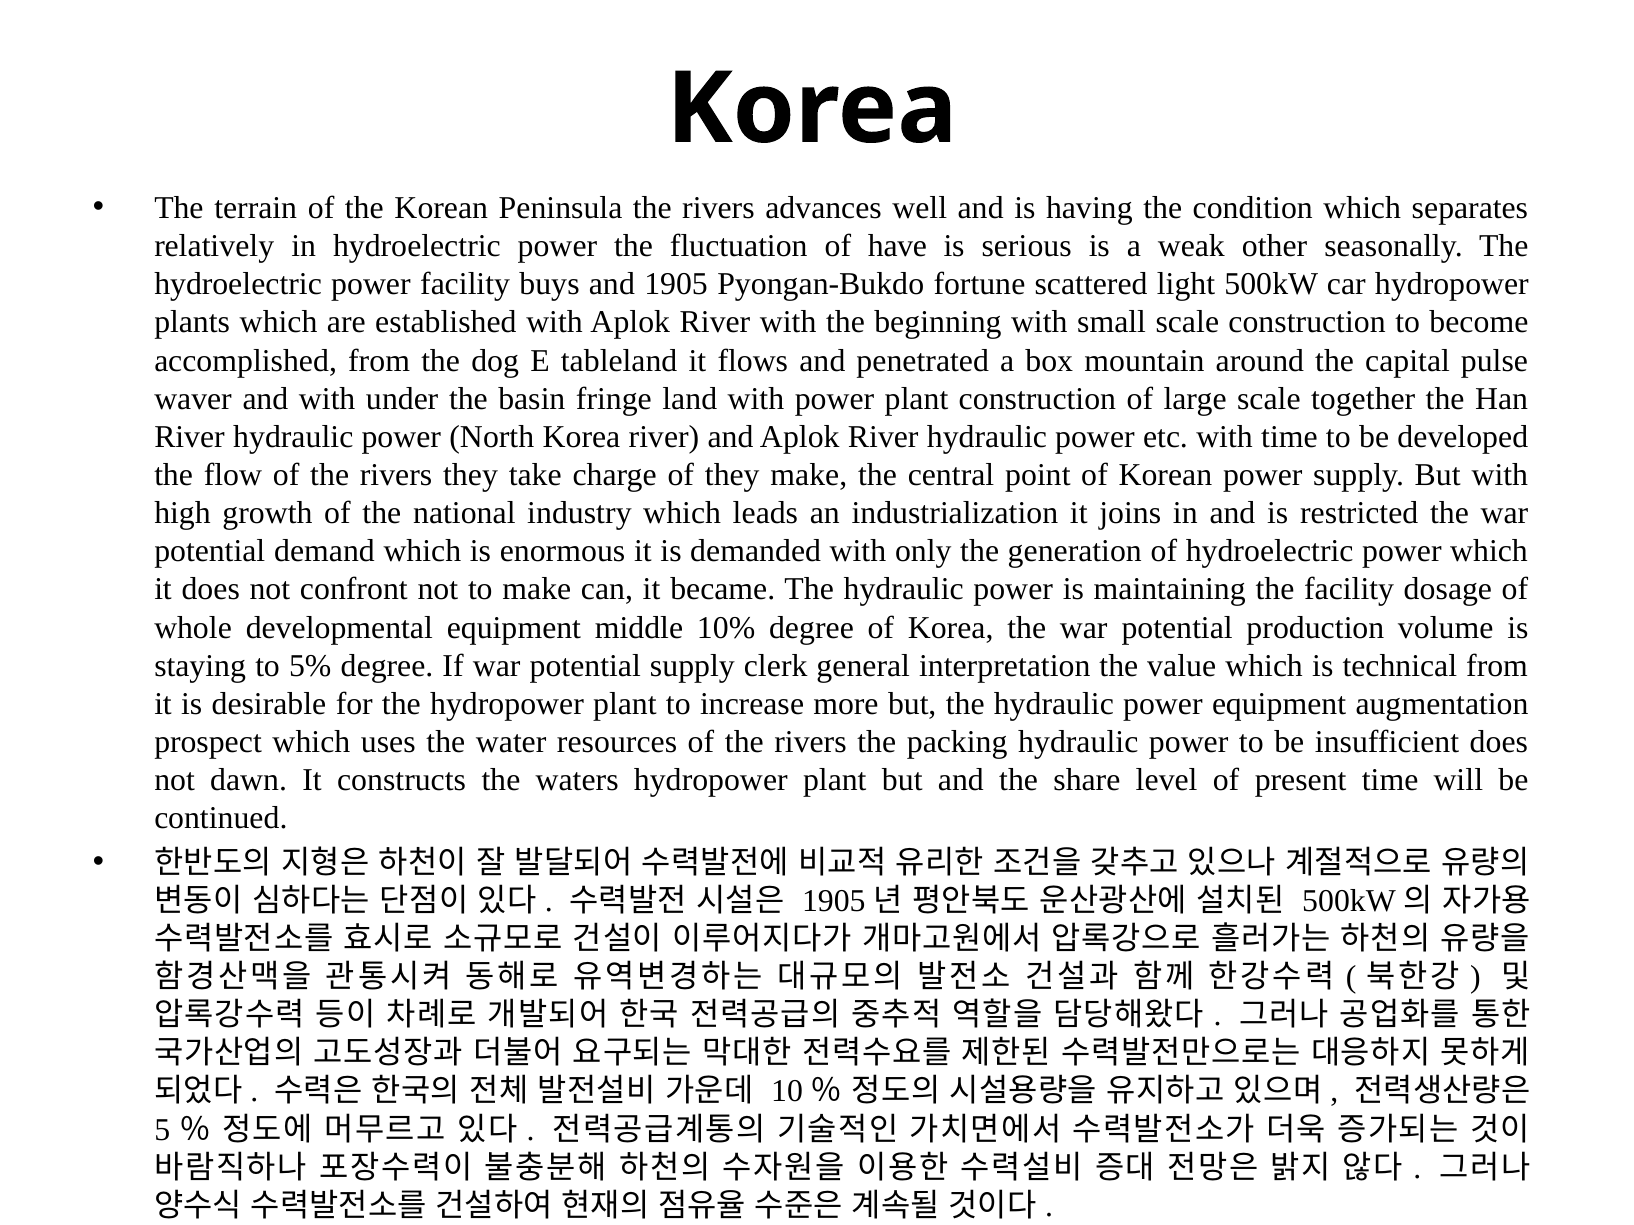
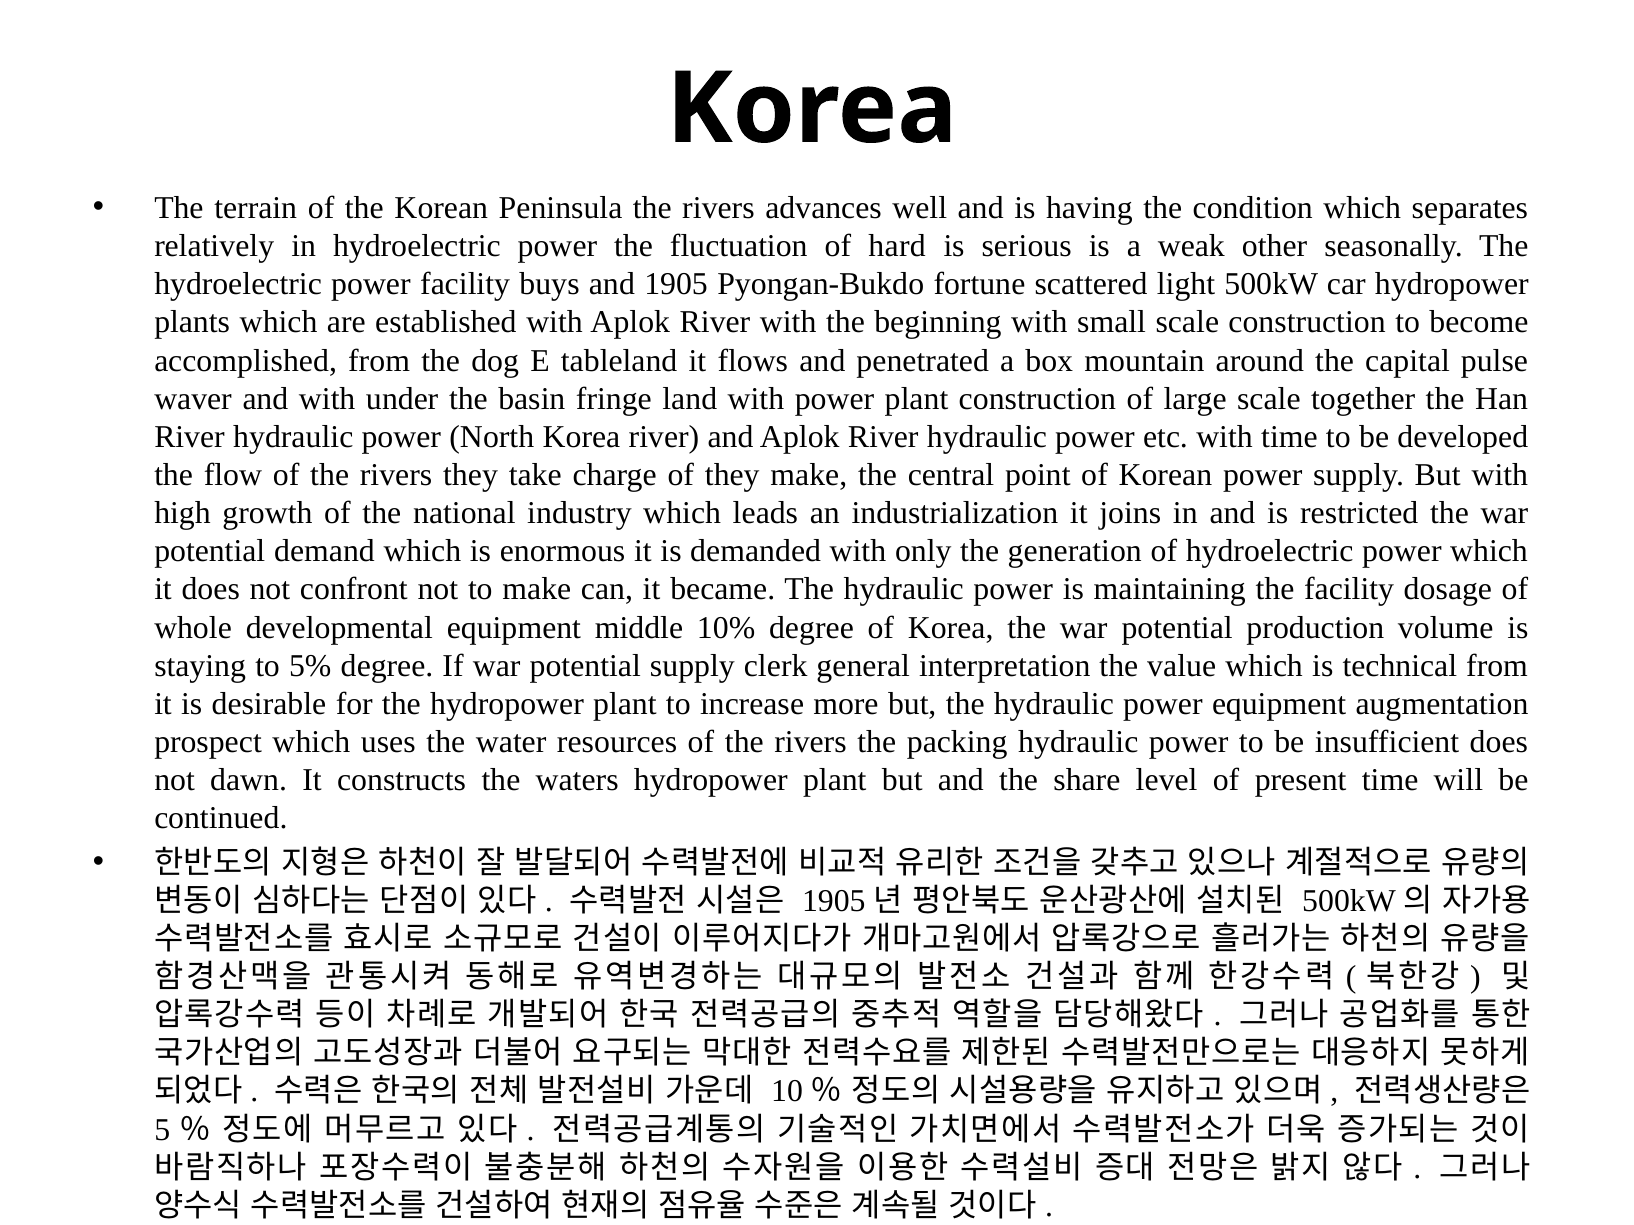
have: have -> hard
